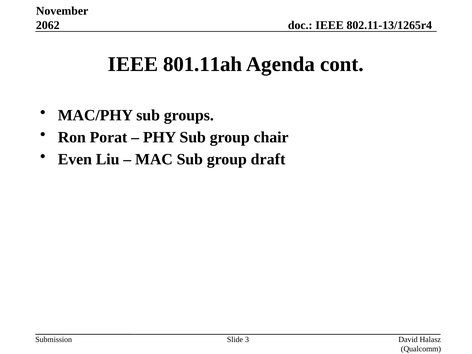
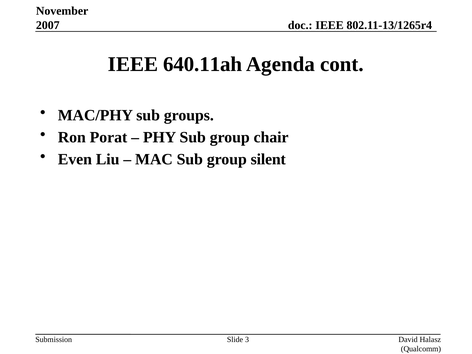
2062: 2062 -> 2007
801.11ah: 801.11ah -> 640.11ah
draft: draft -> silent
